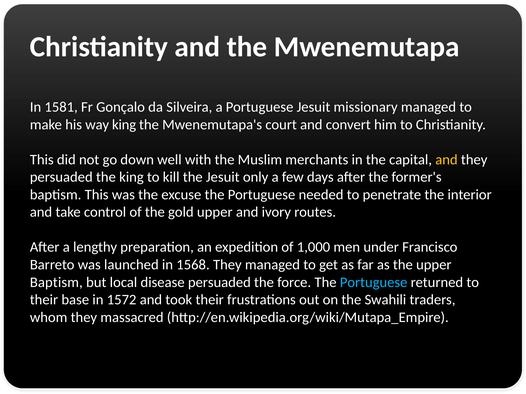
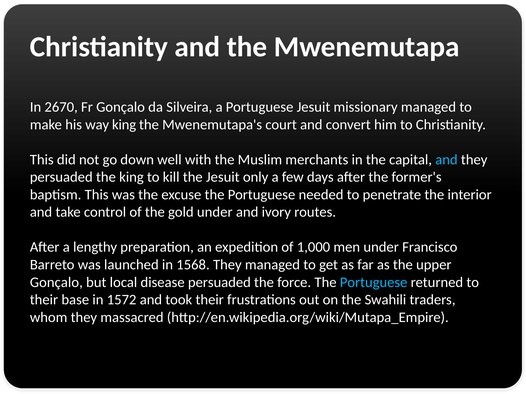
1581: 1581 -> 2670
and at (446, 160) colour: yellow -> light blue
gold upper: upper -> under
Baptism at (56, 283): Baptism -> Gonçalo
